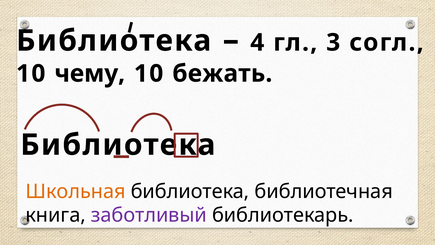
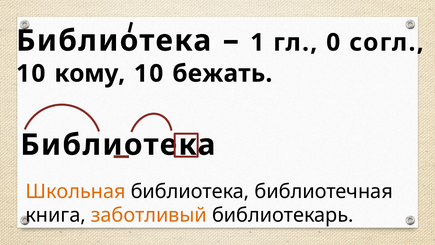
4: 4 -> 1
3: 3 -> 0
чему: чему -> кому
заботливый colour: purple -> orange
